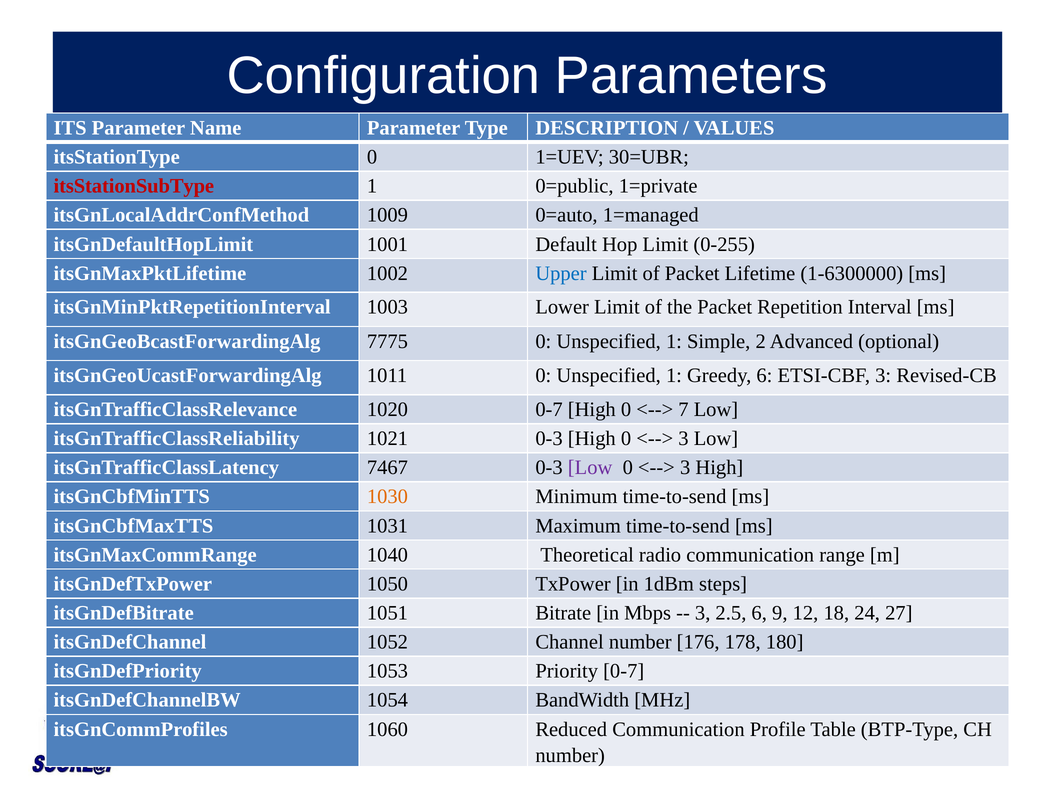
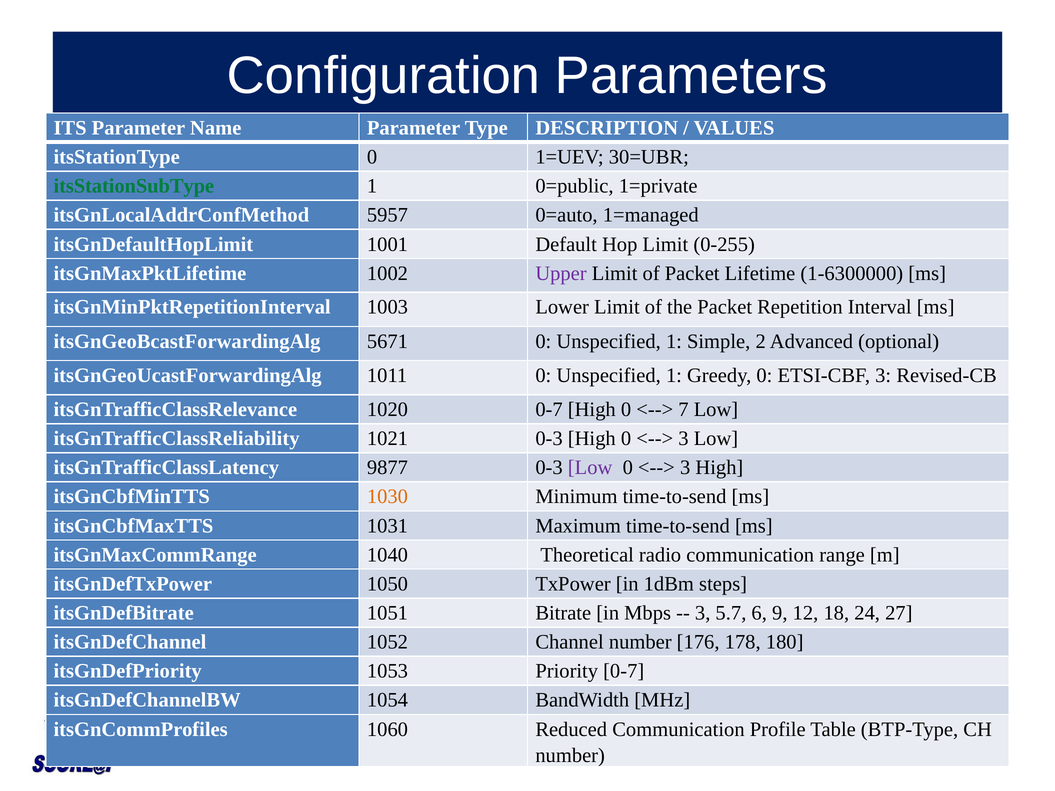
itsStationSubType colour: red -> green
1009: 1009 -> 5957
Upper colour: blue -> purple
7775: 7775 -> 5671
Greedy 6: 6 -> 0
7467: 7467 -> 9877
2.5: 2.5 -> 5.7
